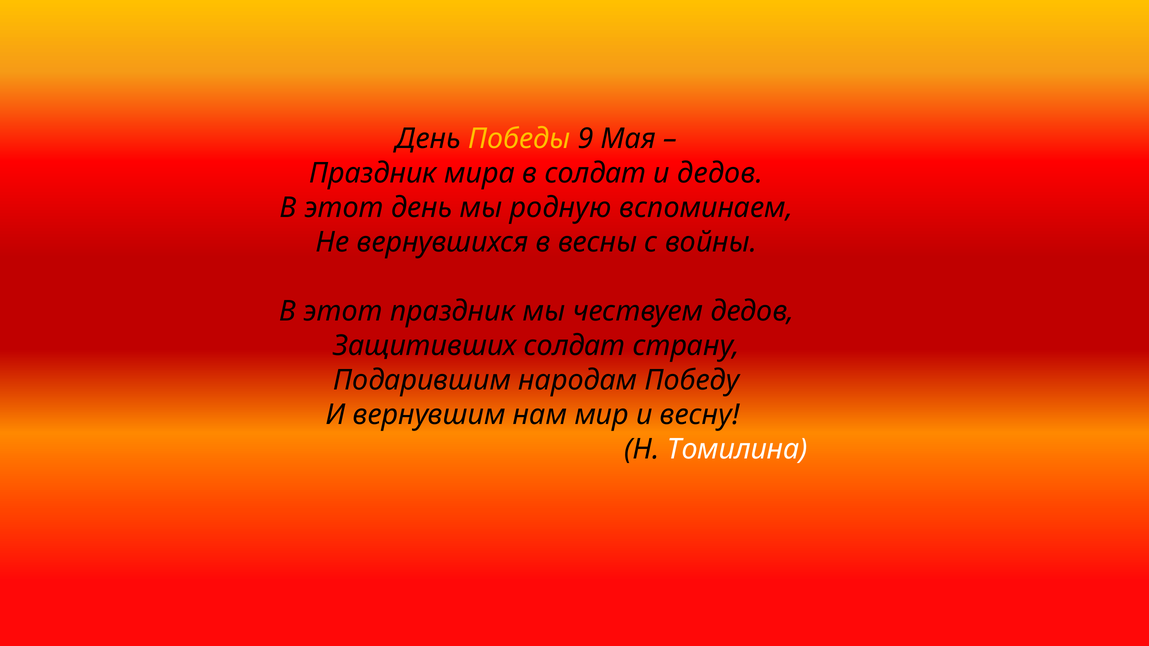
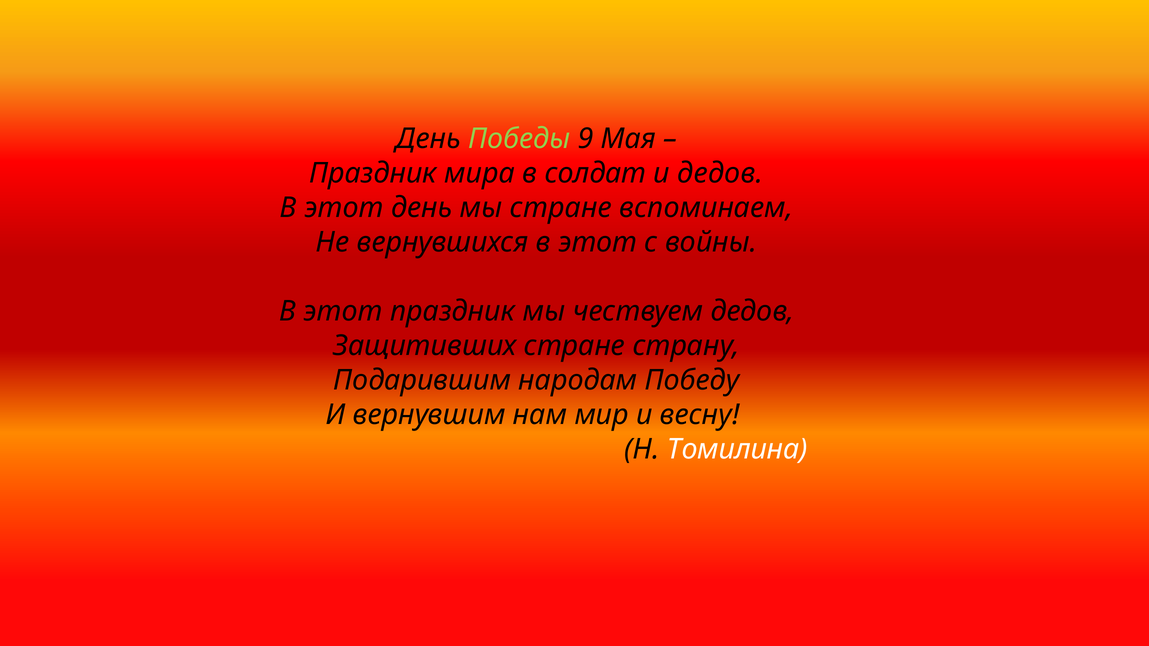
Победы colour: yellow -> light green
мы родную: родную -> стране
вернувшихся в весны: весны -> этот
Защитивших солдат: солдат -> стране
